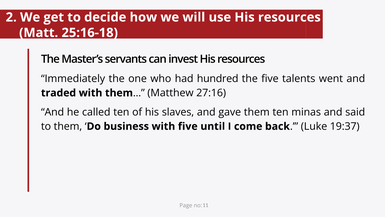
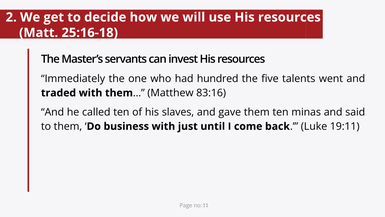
27:16: 27:16 -> 83:16
with five: five -> just
19:37: 19:37 -> 19:11
